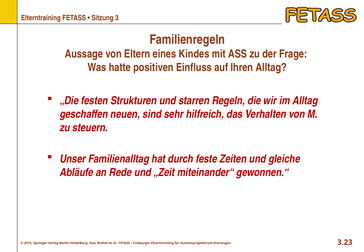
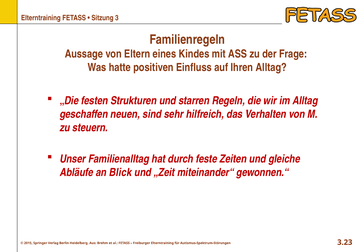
Rede: Rede -> Blick
